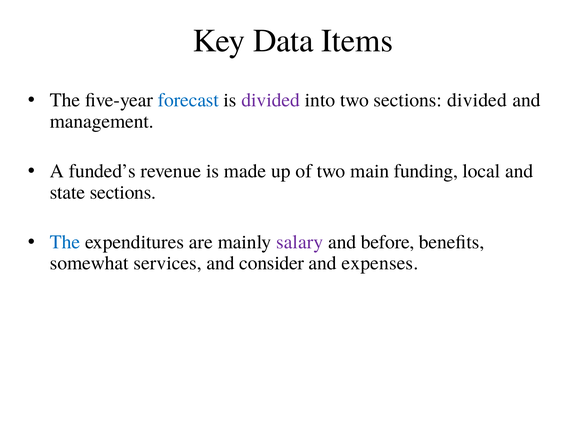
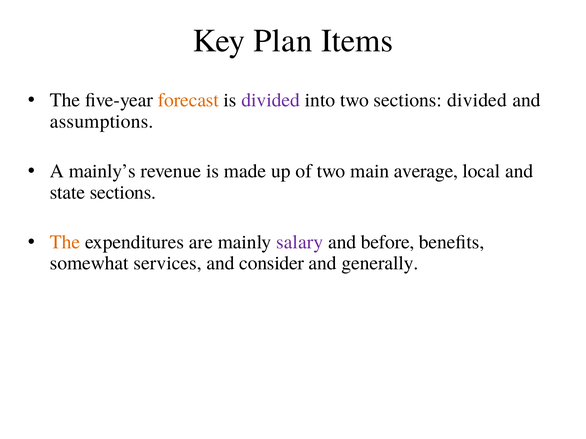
Data: Data -> Plan
forecast colour: blue -> orange
management: management -> assumptions
funded’s: funded’s -> mainly’s
funding: funding -> average
The at (65, 242) colour: blue -> orange
expenses: expenses -> generally
